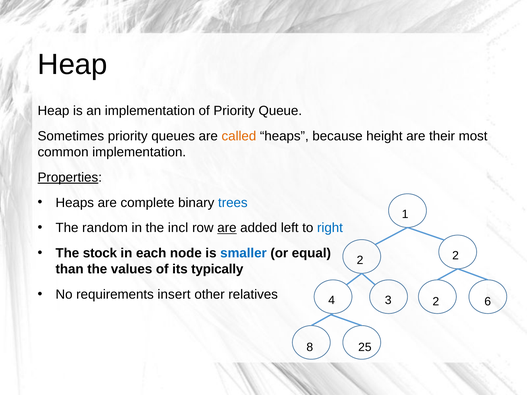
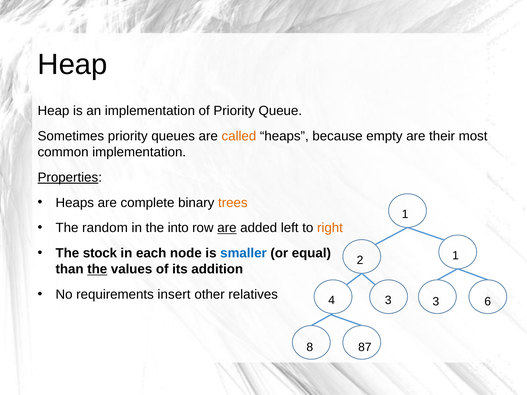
height: height -> empty
trees colour: blue -> orange
incl: incl -> into
right colour: blue -> orange
2 2: 2 -> 1
the at (97, 269) underline: none -> present
typically: typically -> addition
3 2: 2 -> 3
25: 25 -> 87
